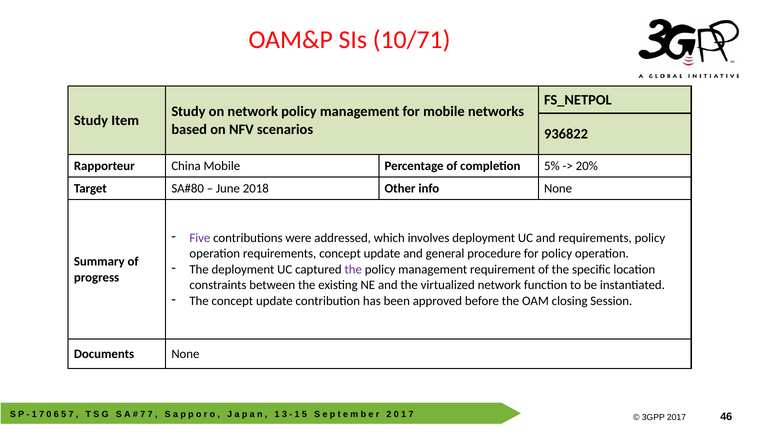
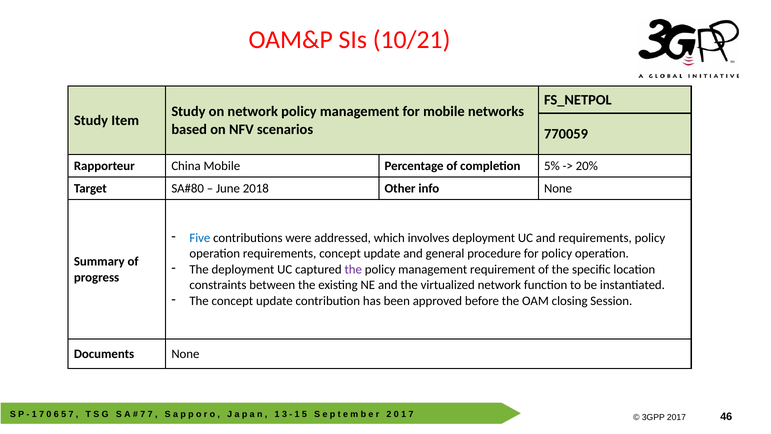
10/71: 10/71 -> 10/21
936822: 936822 -> 770059
Five colour: purple -> blue
